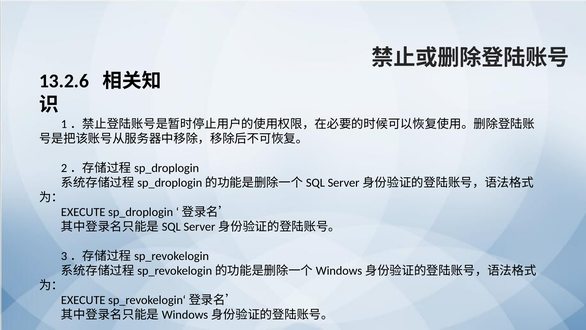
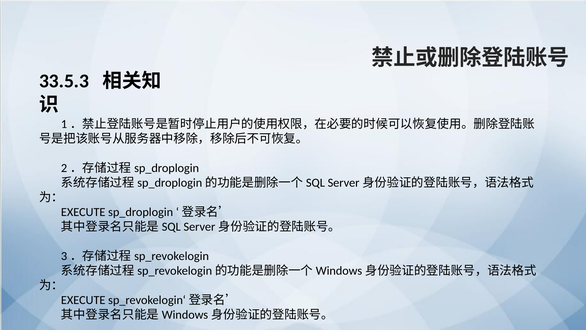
13.2.6: 13.2.6 -> 33.5.3
